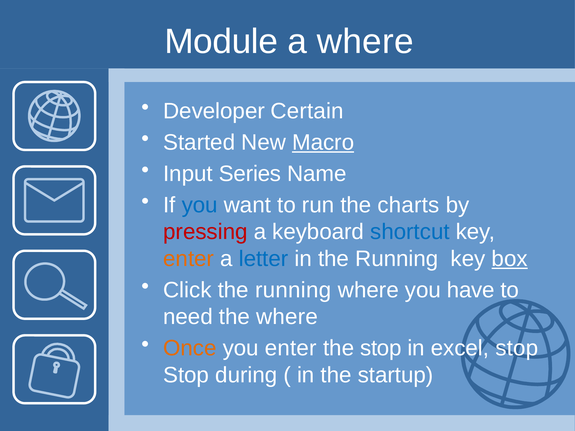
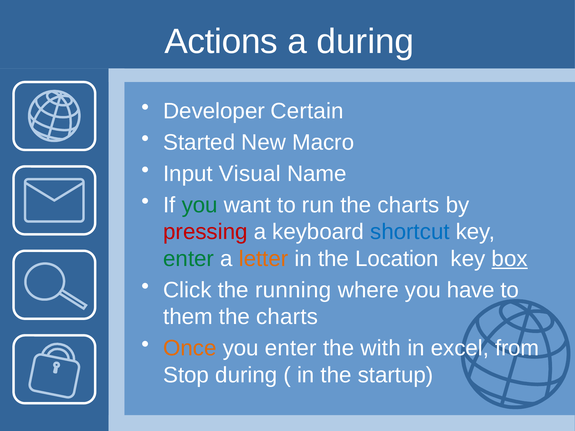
Module: Module -> Actions
a where: where -> during
Macro underline: present -> none
Series: Series -> Visual
you at (200, 205) colour: blue -> green
enter at (189, 259) colour: orange -> green
letter colour: blue -> orange
in the Running: Running -> Location
need: need -> them
where at (287, 317): where -> charts
the stop: stop -> with
excel stop: stop -> from
